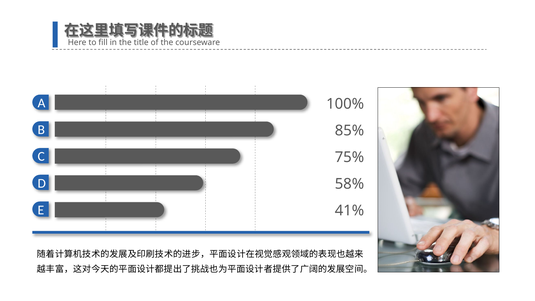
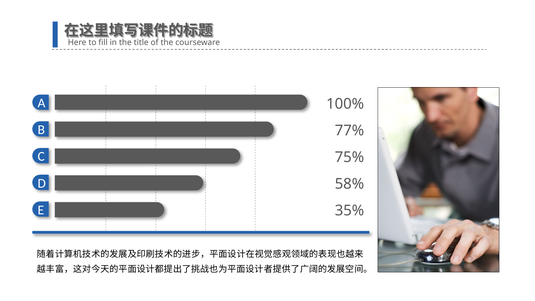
85%: 85% -> 77%
41%: 41% -> 35%
